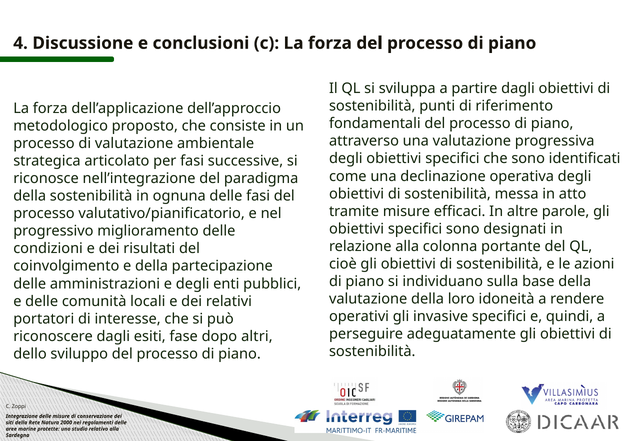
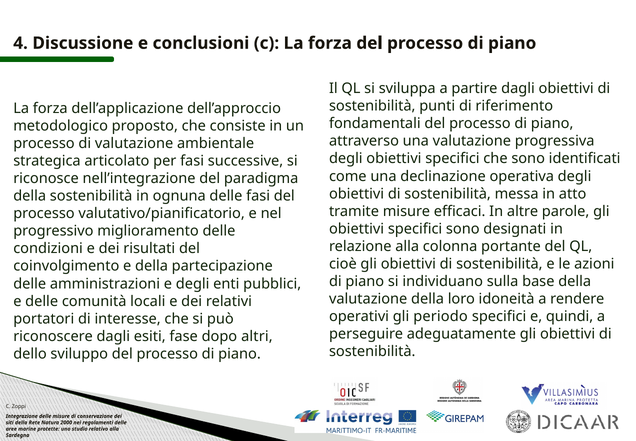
invasive: invasive -> periodo
